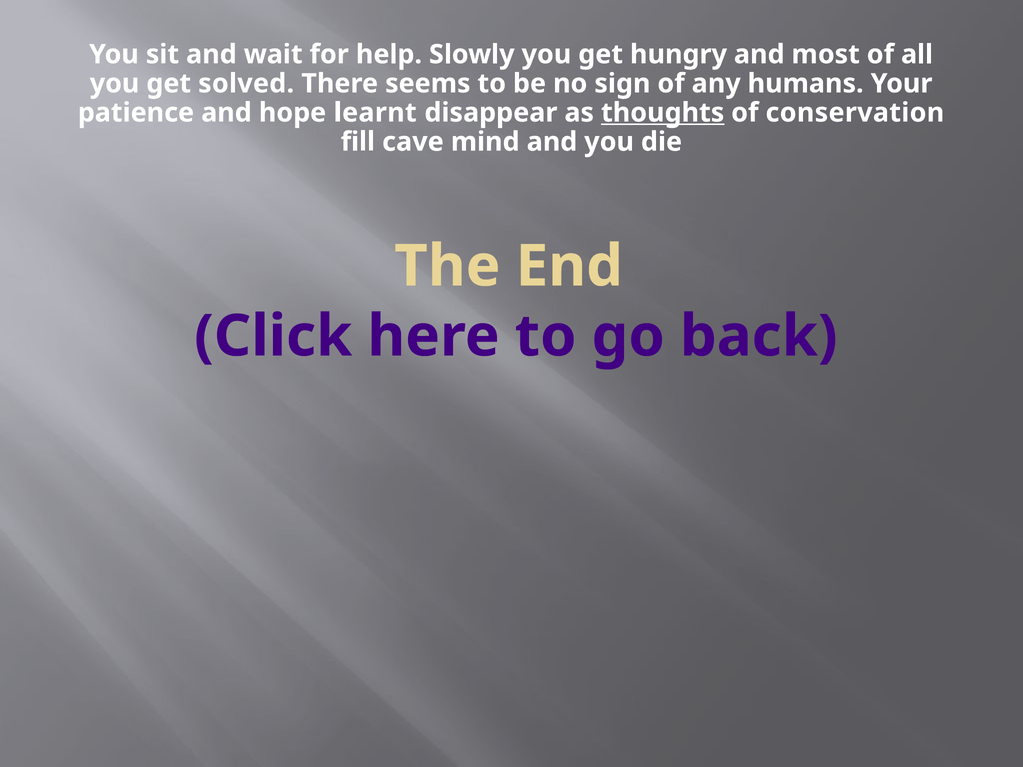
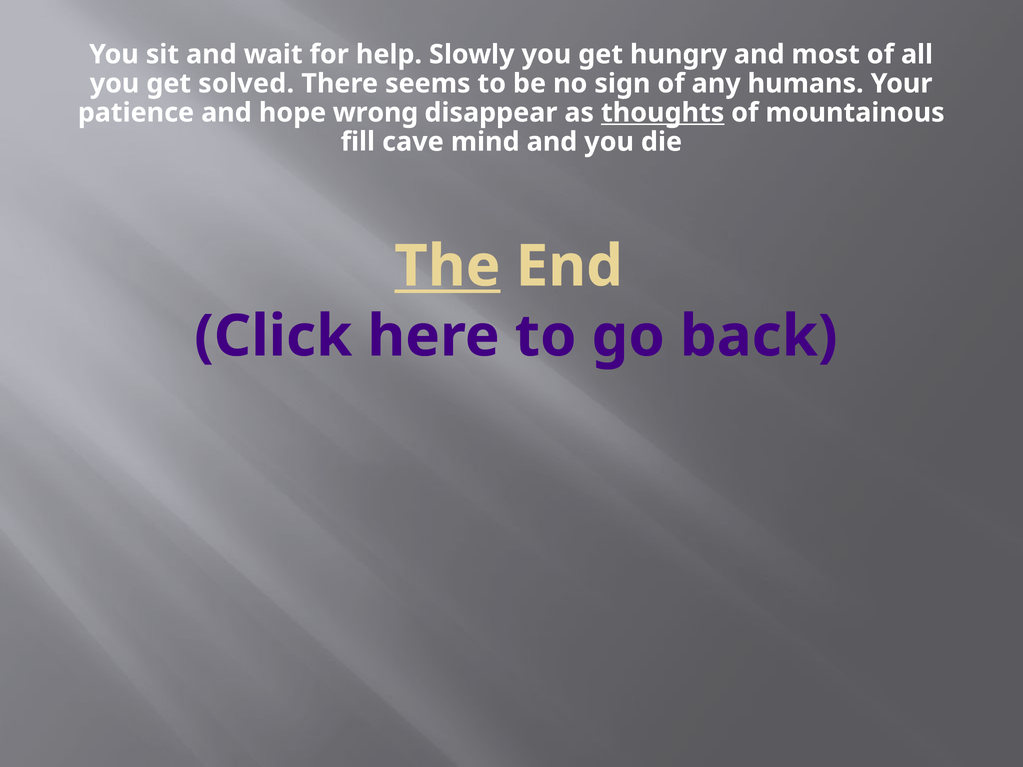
learnt: learnt -> wrong
conservation: conservation -> mountainous
The underline: none -> present
